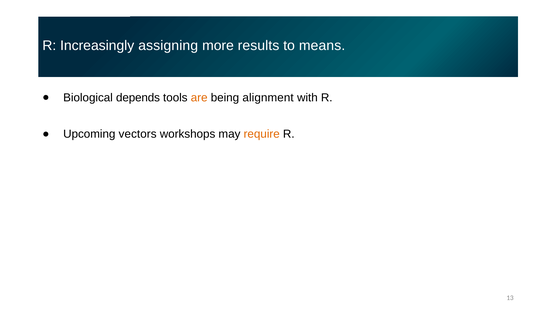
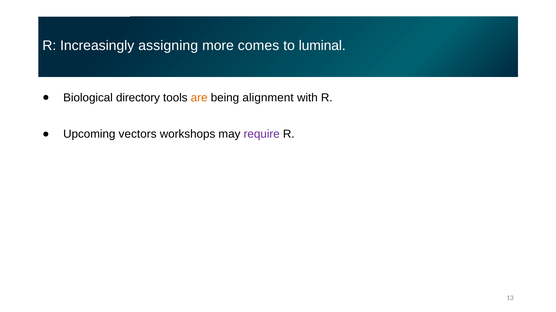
results: results -> comes
means: means -> luminal
depends: depends -> directory
require colour: orange -> purple
